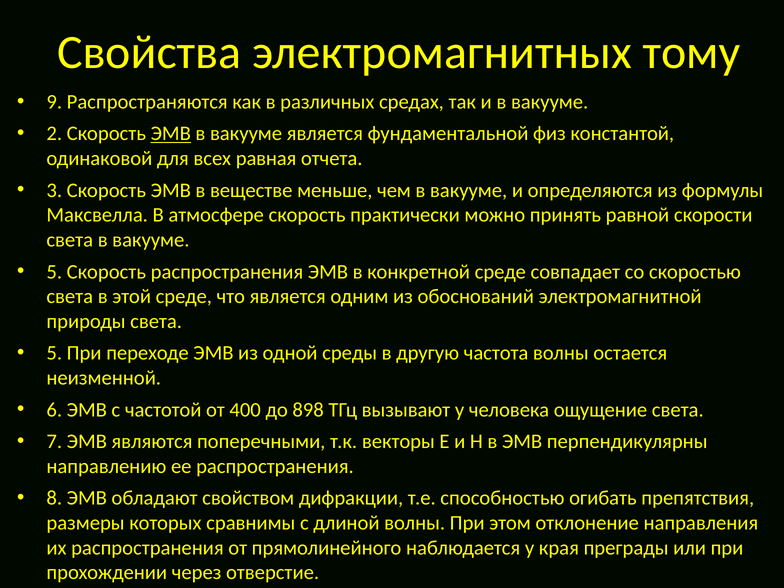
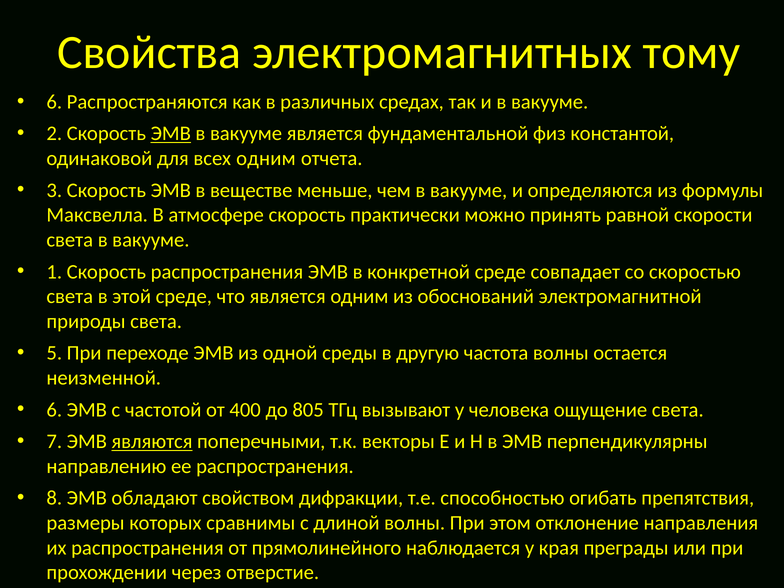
9 at (54, 102): 9 -> 6
всех равная: равная -> одним
5 at (54, 272): 5 -> 1
898: 898 -> 805
являются underline: none -> present
